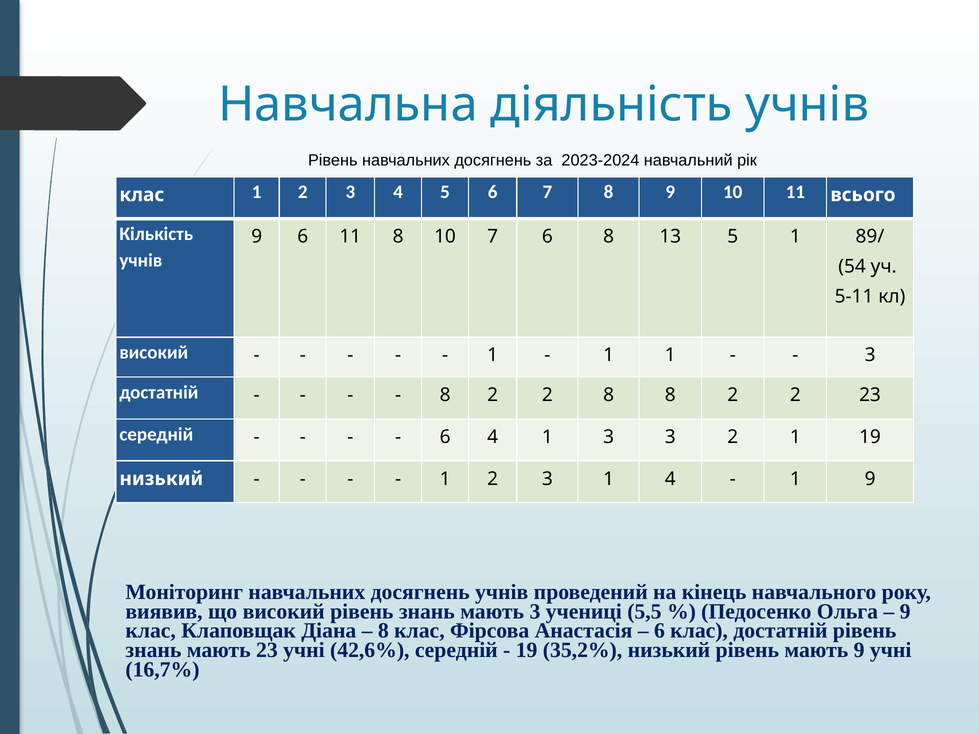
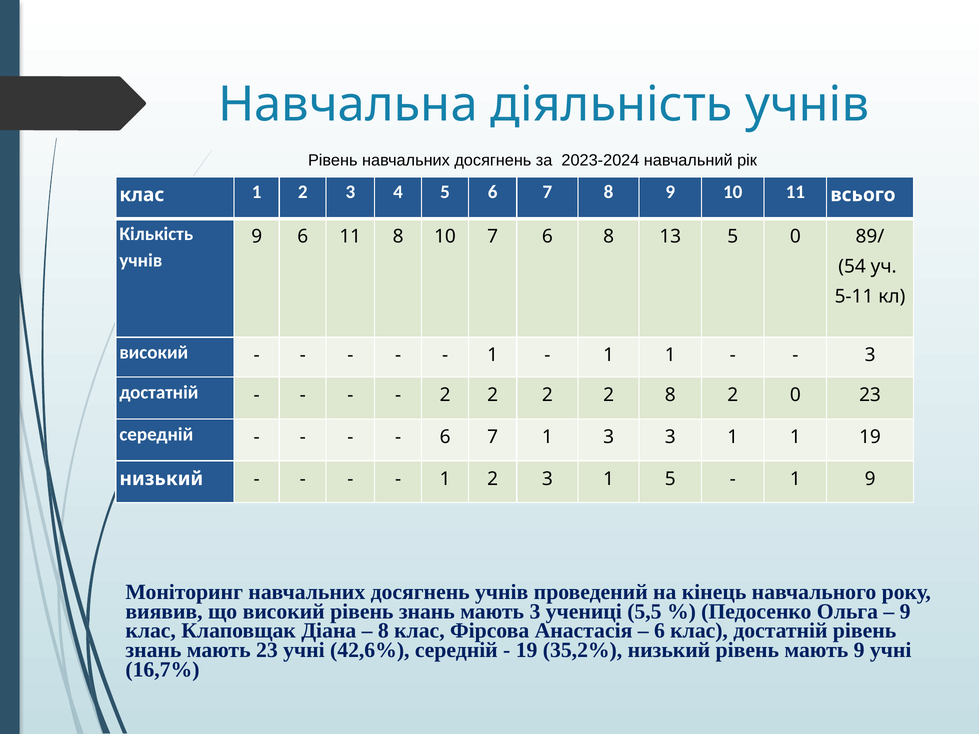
5 1: 1 -> 0
8 at (445, 395): 8 -> 2
8 at (609, 395): 8 -> 2
2 at (795, 395): 2 -> 0
4 at (493, 437): 4 -> 7
3 3 2: 2 -> 1
1 4: 4 -> 5
